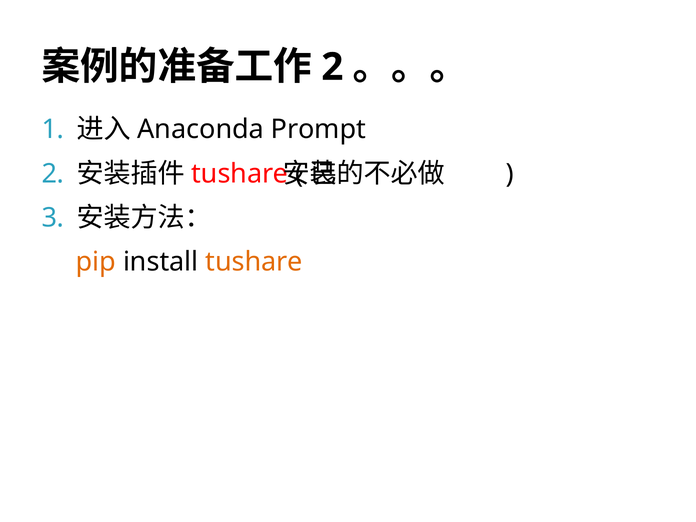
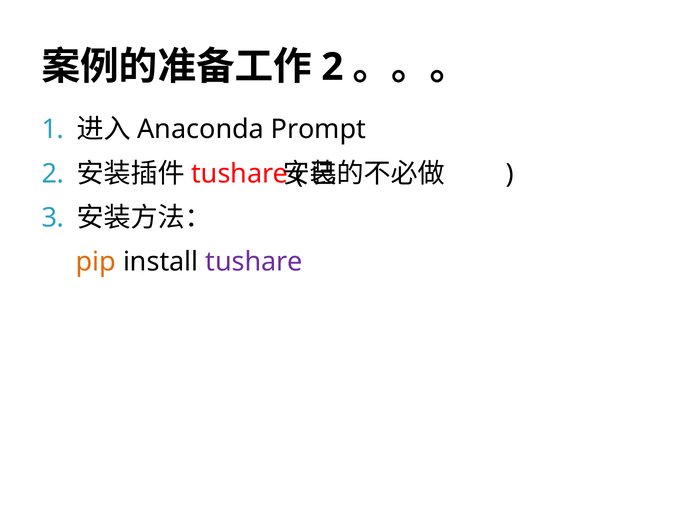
tushare at (254, 262) colour: orange -> purple
